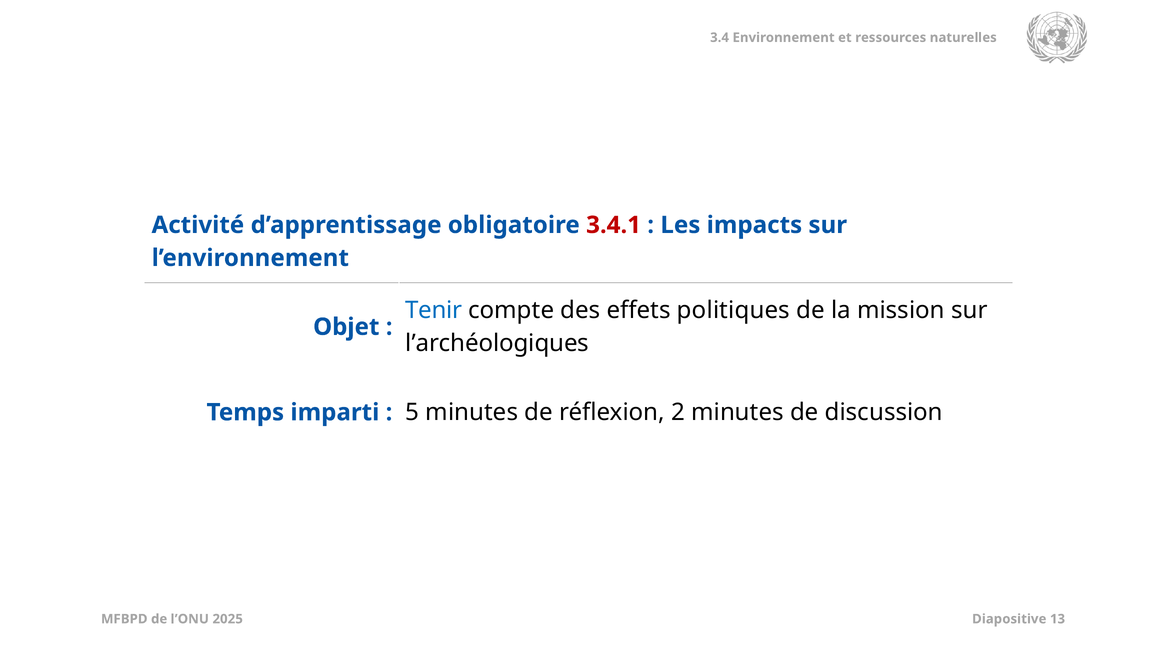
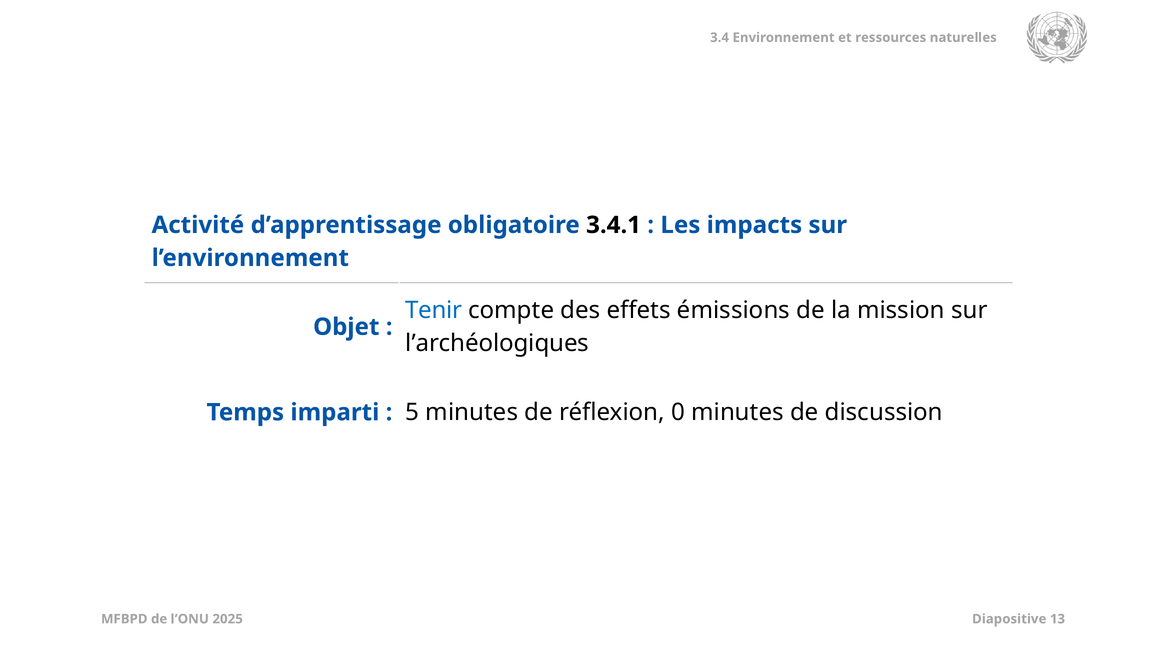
3.4.1 colour: red -> black
politiques: politiques -> émissions
2: 2 -> 0
